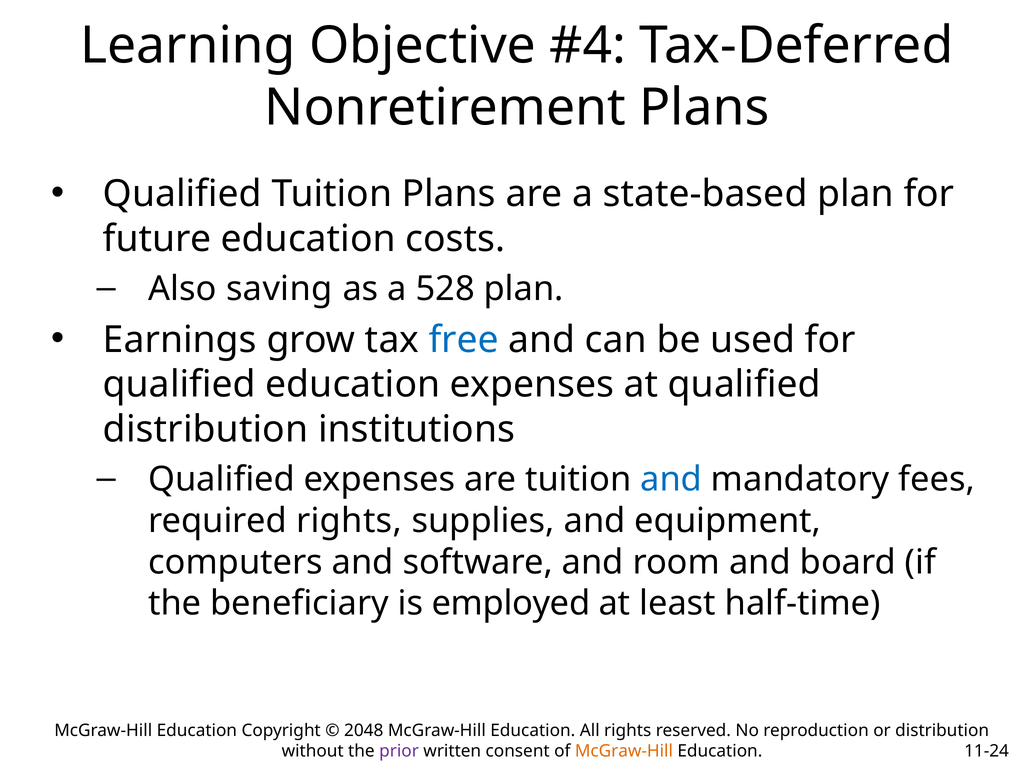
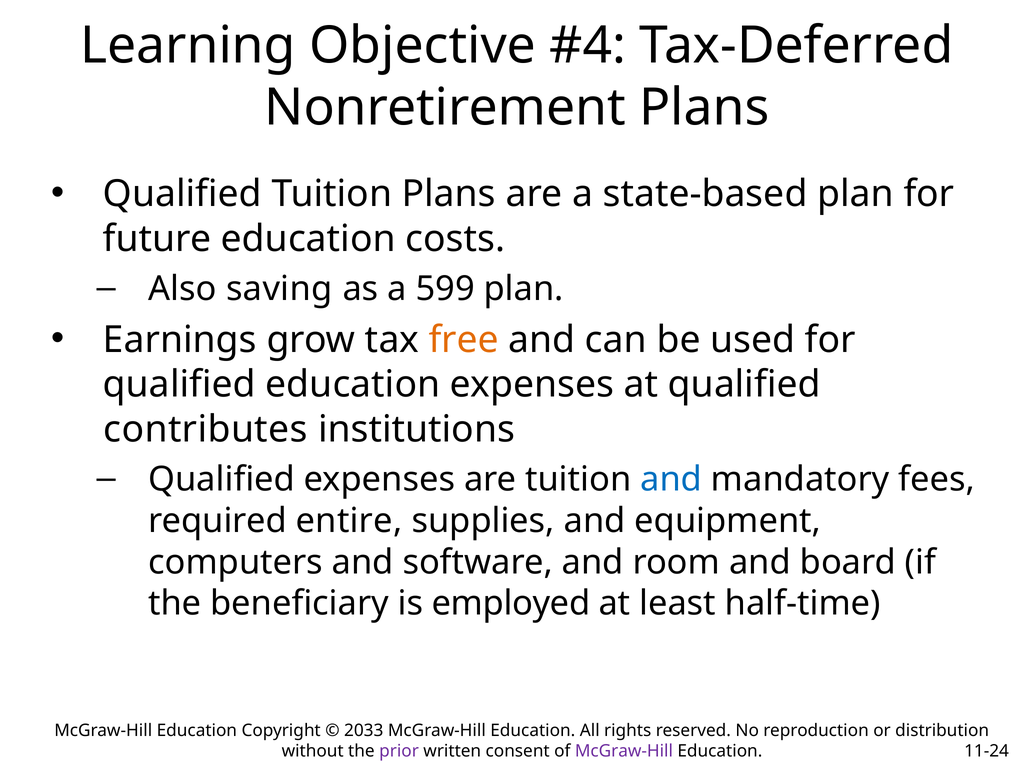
528: 528 -> 599
free colour: blue -> orange
distribution at (206, 429): distribution -> contributes
required rights: rights -> entire
2048: 2048 -> 2033
McGraw-Hill at (624, 751) colour: orange -> purple
